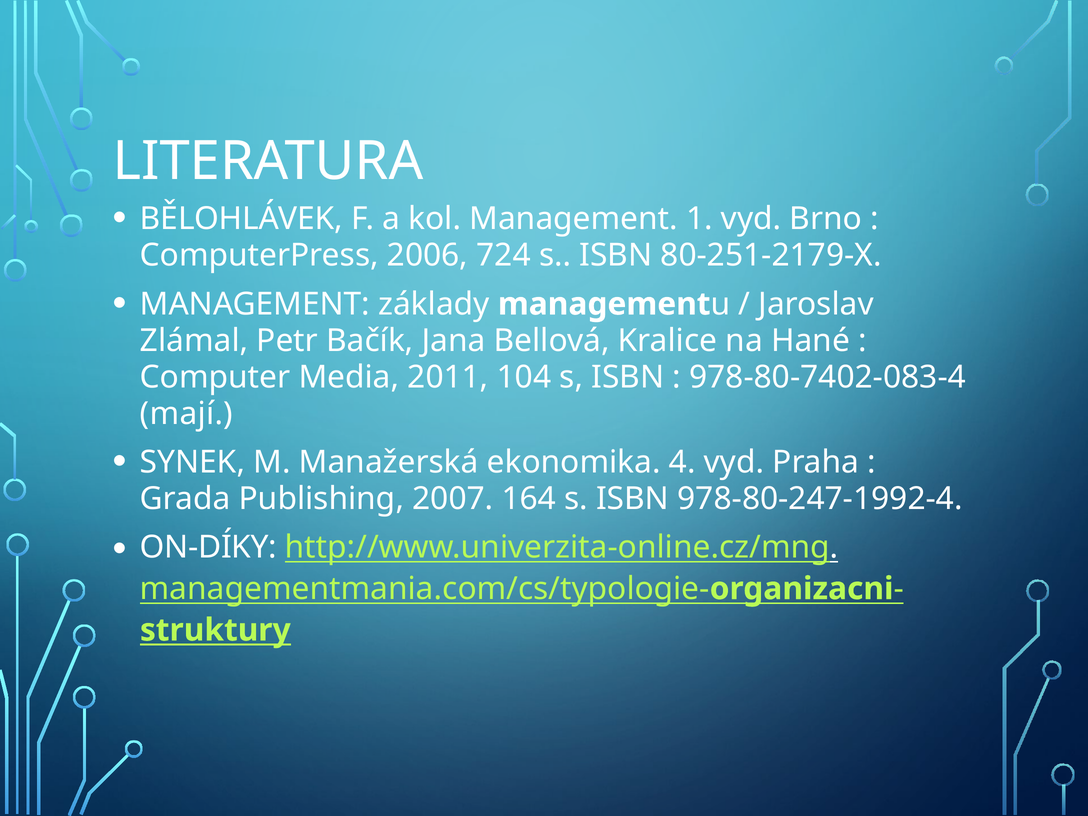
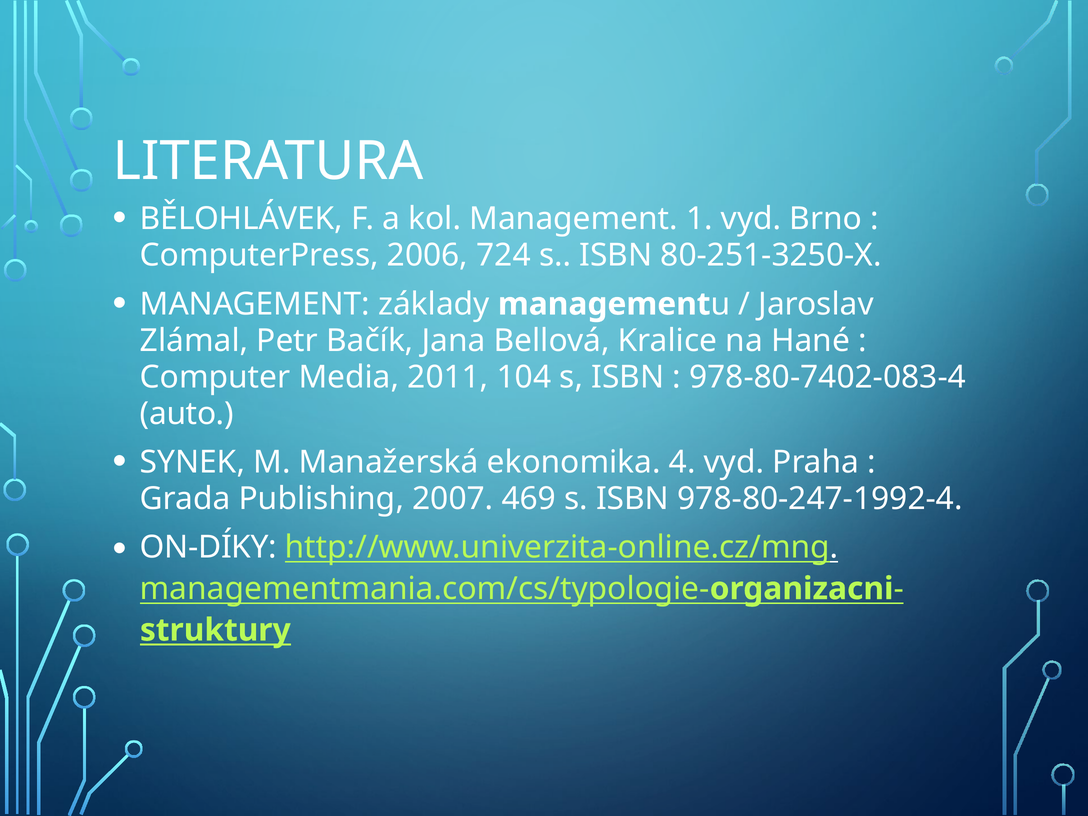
80-251-2179-X: 80-251-2179-X -> 80-251-3250-X
mají: mají -> auto
164: 164 -> 469
